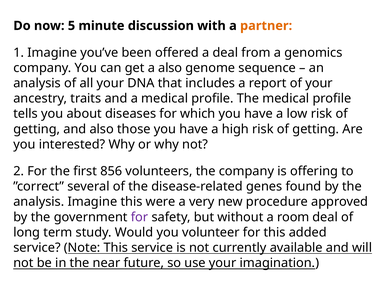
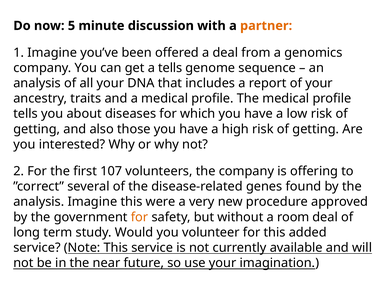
a also: also -> tells
856: 856 -> 107
for at (140, 217) colour: purple -> orange
